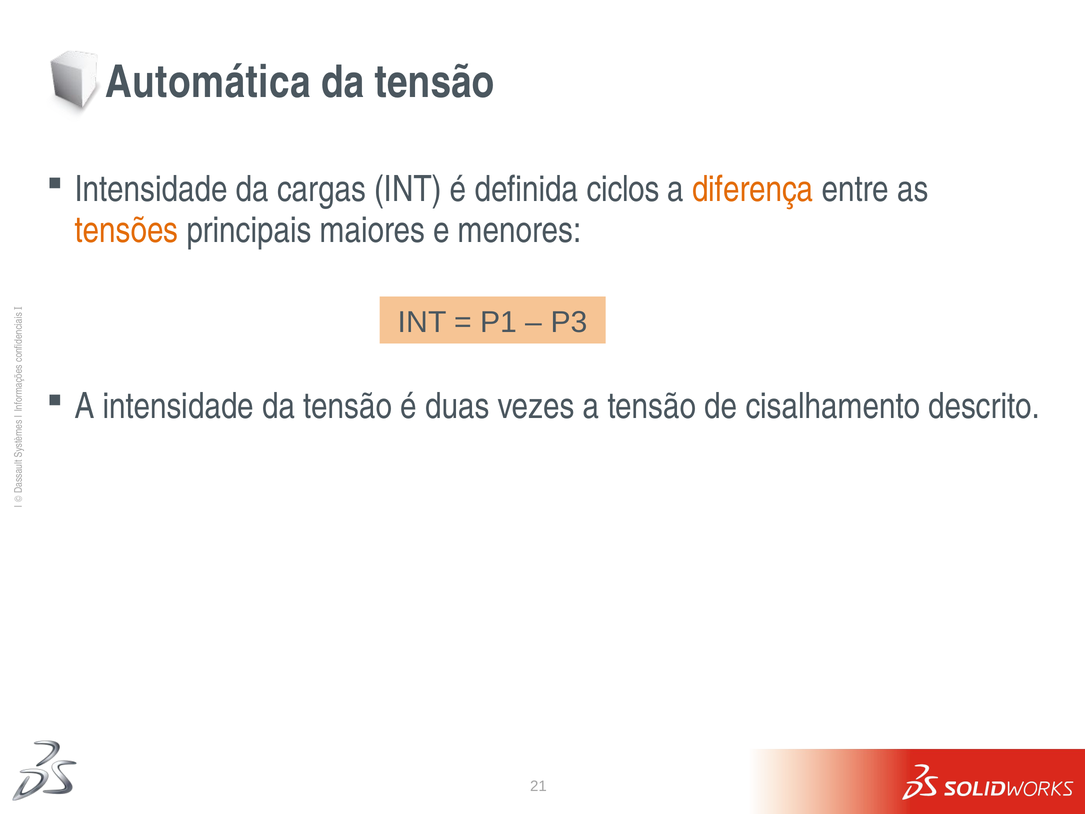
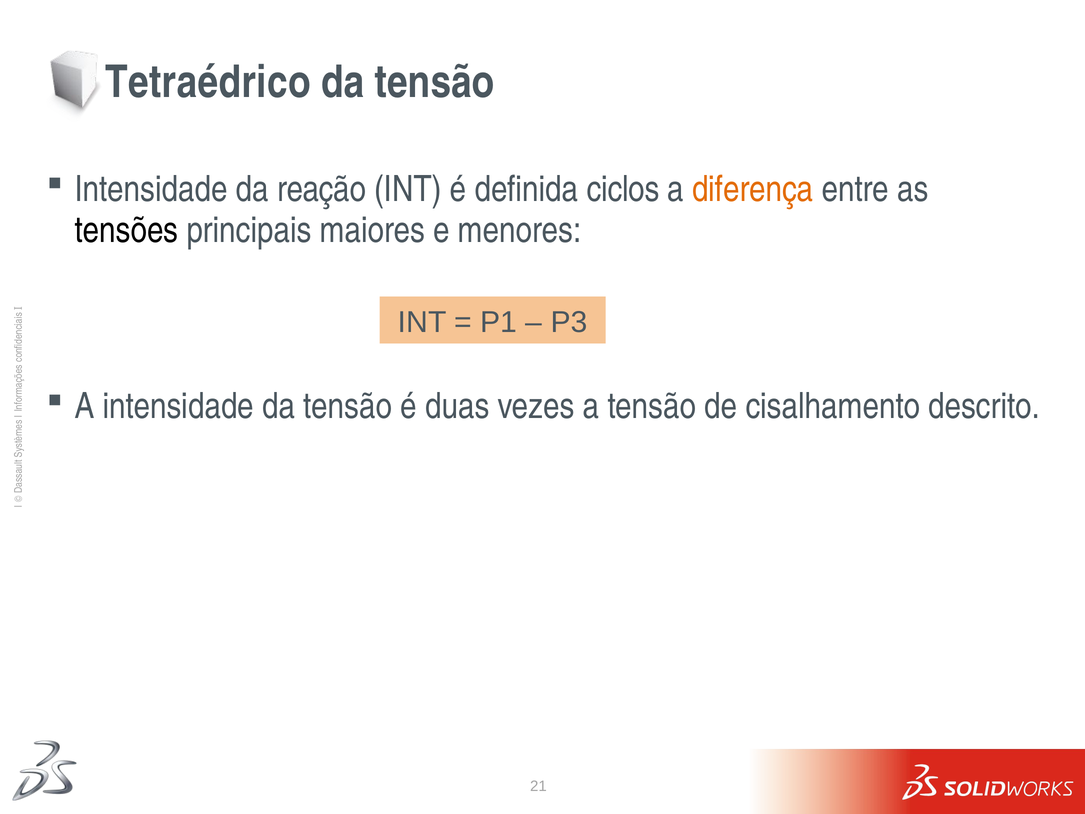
Automática: Automática -> Tetraédrico
cargas: cargas -> reação
tensões colour: orange -> black
